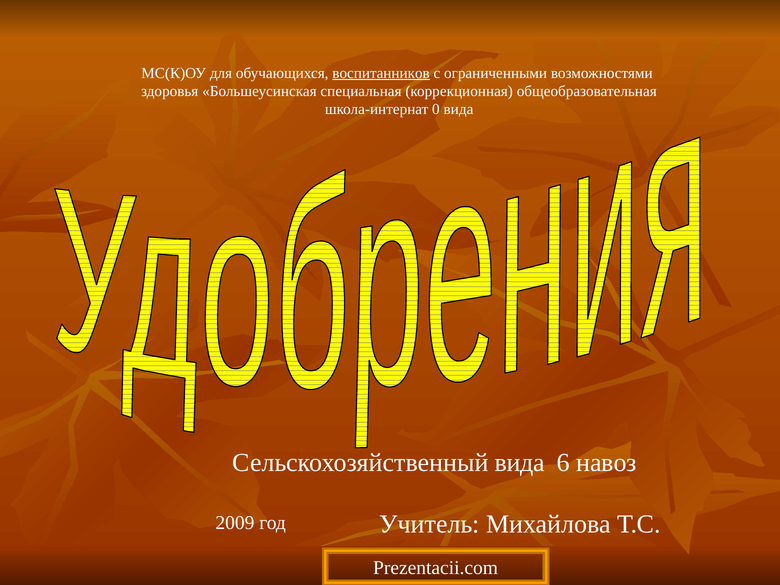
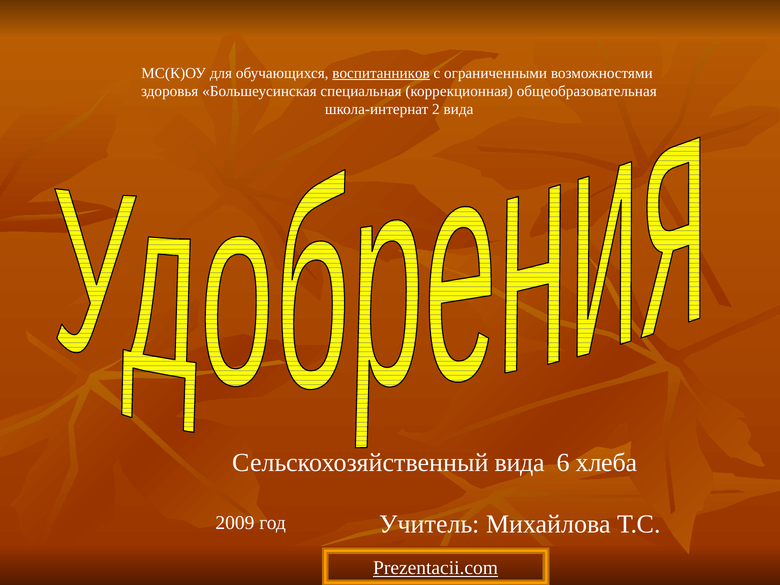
0: 0 -> 2
навоз: навоз -> хлеба
Prezentacii.com underline: none -> present
